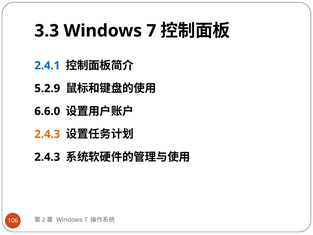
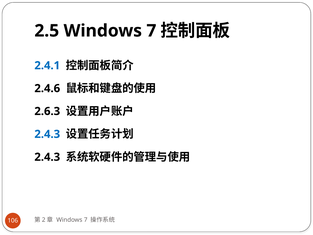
3.3: 3.3 -> 2.5
5.2.9: 5.2.9 -> 2.4.6
6.6.0: 6.6.0 -> 2.6.3
2.4.3 at (47, 134) colour: orange -> blue
